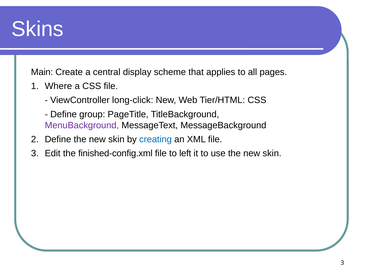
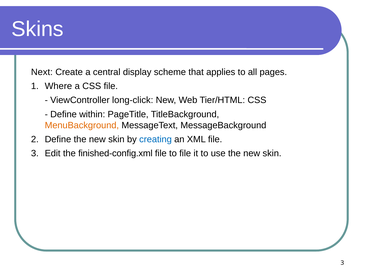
Main: Main -> Next
group: group -> within
MenuBackground colour: purple -> orange
to left: left -> file
